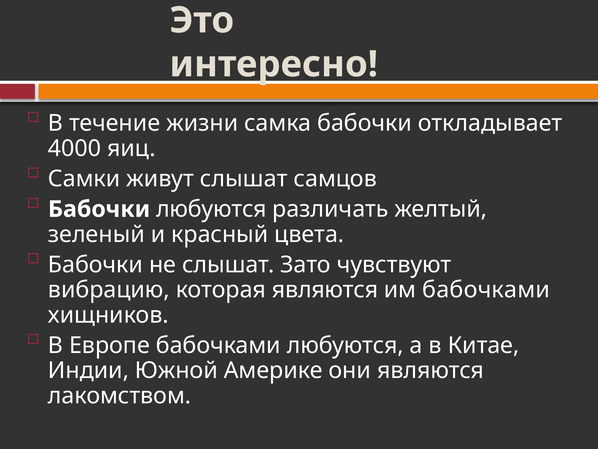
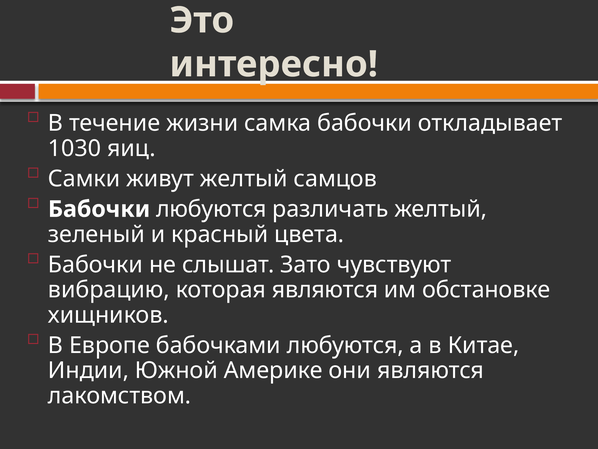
4000: 4000 -> 1030
живут слышат: слышат -> желтый
им бабочками: бабочками -> обстановке
